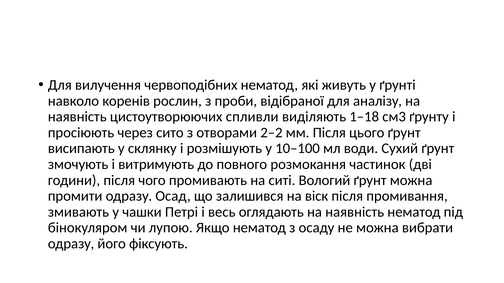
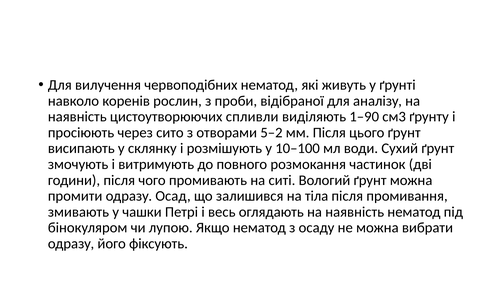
1–18: 1–18 -> 1–90
2–2: 2–2 -> 5–2
віск: віск -> тіла
